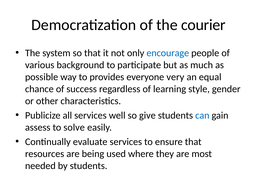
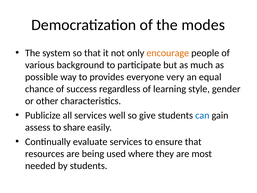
courier: courier -> modes
encourage colour: blue -> orange
solve: solve -> share
